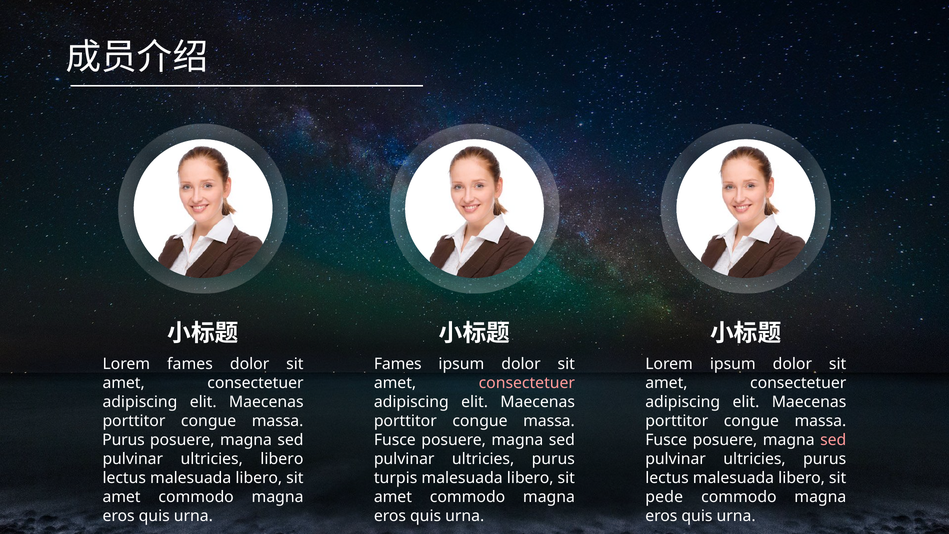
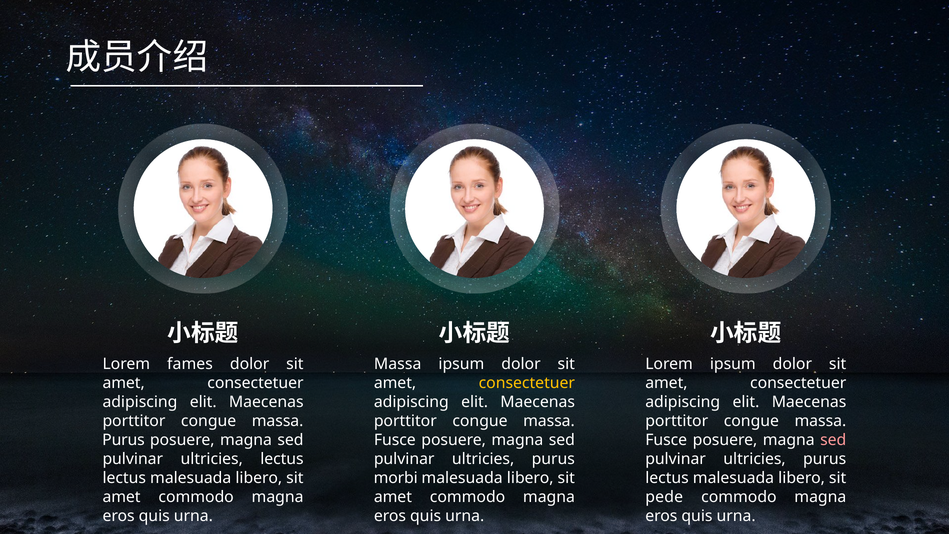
Fames at (398, 364): Fames -> Massa
consectetuer at (527, 383) colour: pink -> yellow
ultricies libero: libero -> lectus
turpis: turpis -> morbi
